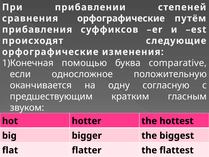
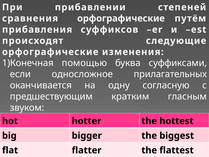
comparative: comparative -> суффиксами
положительную: положительную -> прилагательных
